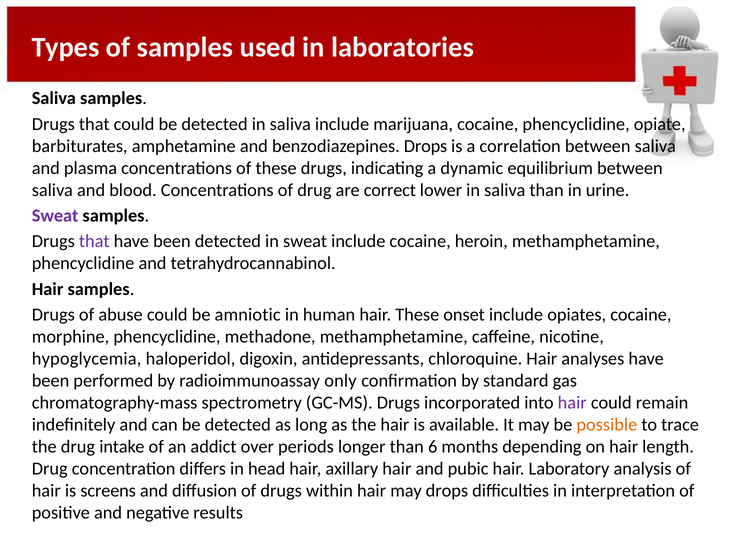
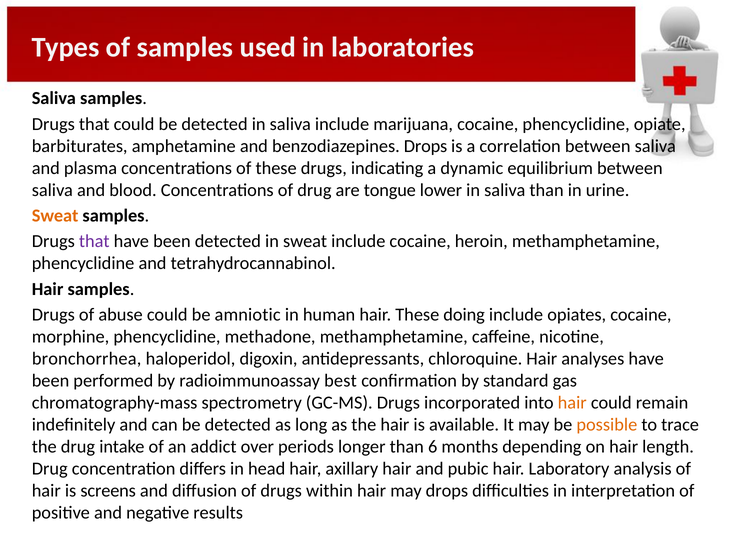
correct: correct -> tongue
Sweat at (55, 216) colour: purple -> orange
onset: onset -> doing
hypoglycemia: hypoglycemia -> bronchorrhea
only: only -> best
hair at (572, 403) colour: purple -> orange
